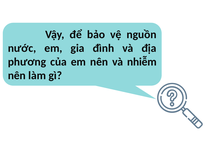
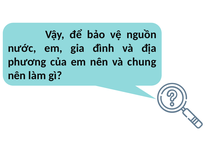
nhiễm: nhiễm -> chung
